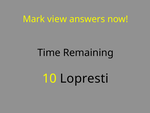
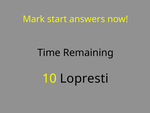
view: view -> start
